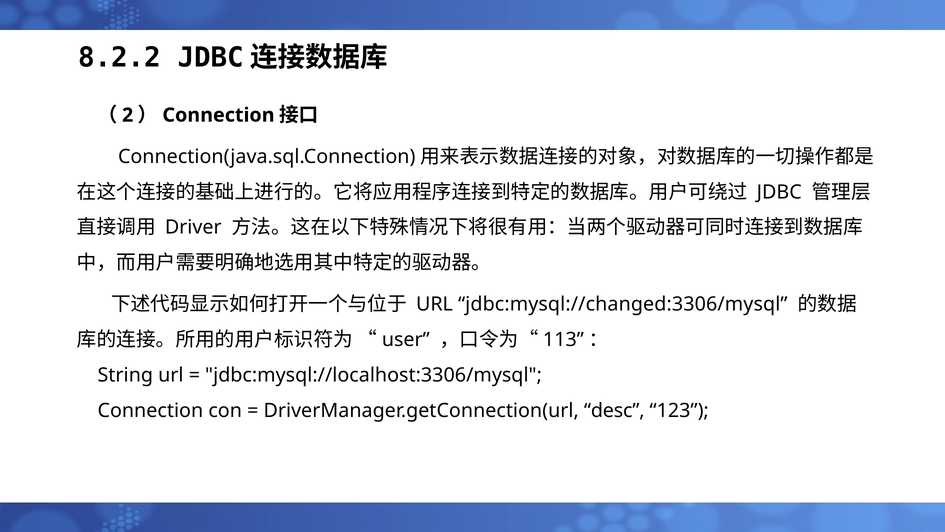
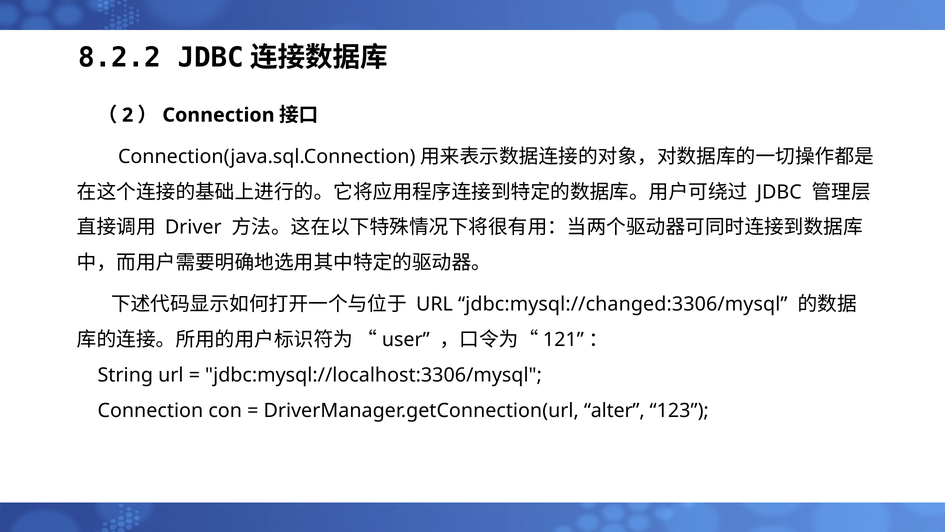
113: 113 -> 121
desc: desc -> alter
